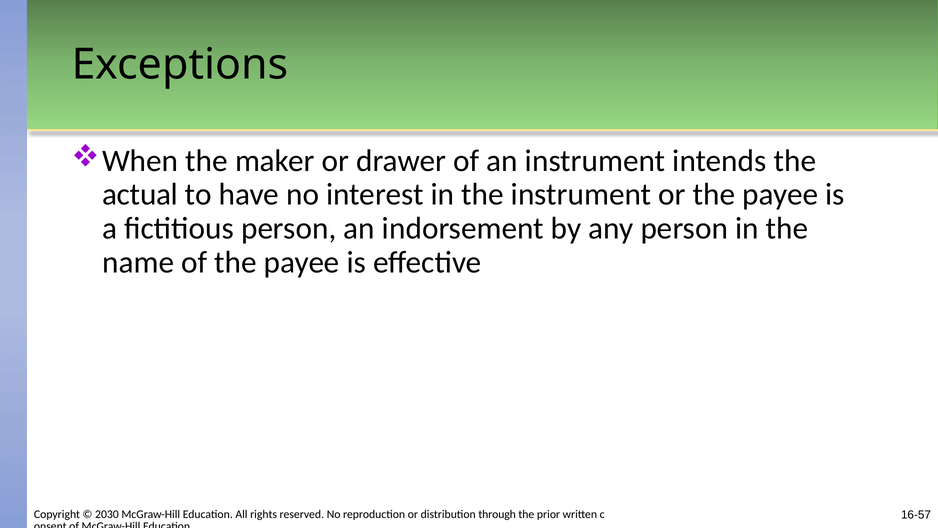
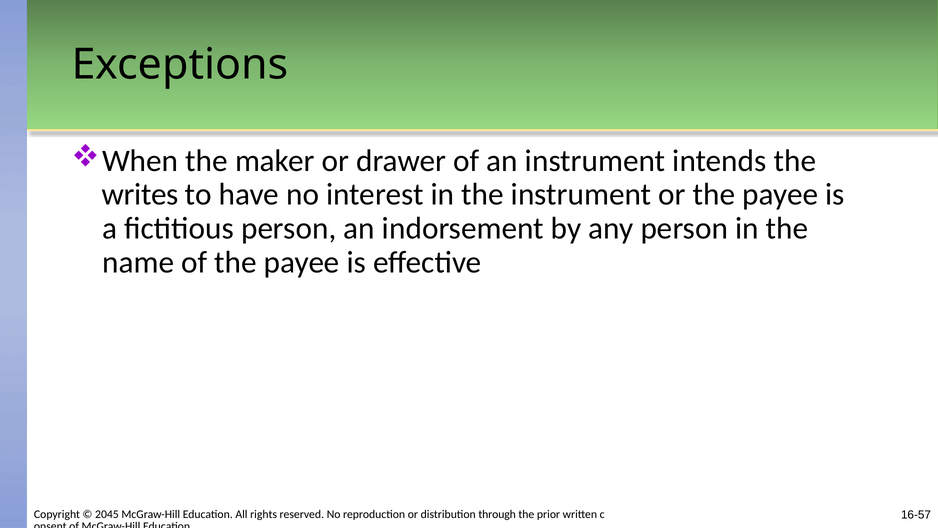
actual: actual -> writes
2030: 2030 -> 2045
